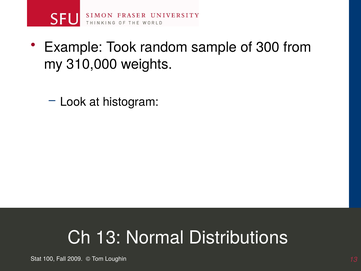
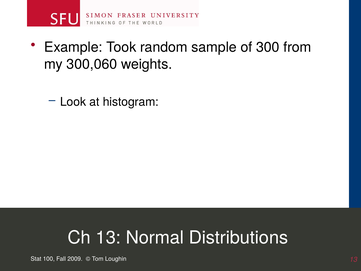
310,000: 310,000 -> 300,060
